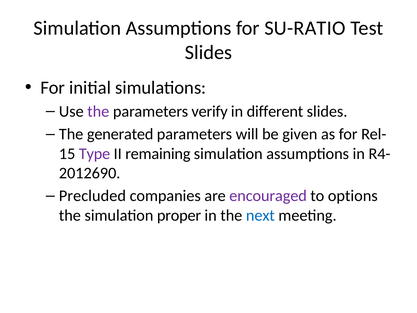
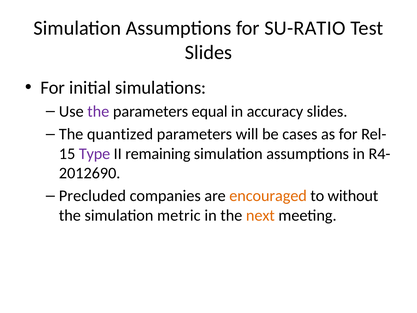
verify: verify -> equal
different: different -> accuracy
generated: generated -> quantized
given: given -> cases
encouraged colour: purple -> orange
options: options -> without
proper: proper -> metric
next colour: blue -> orange
